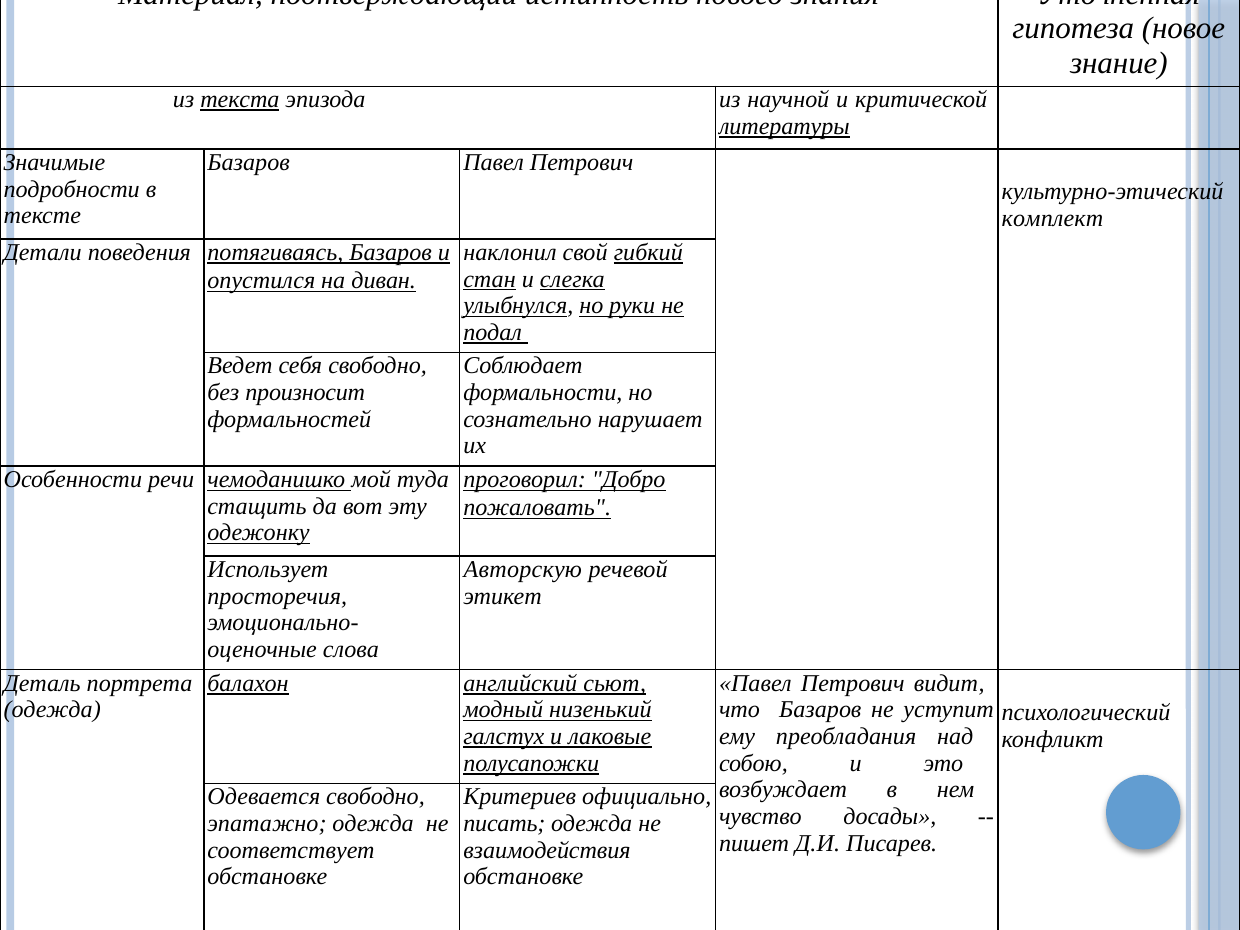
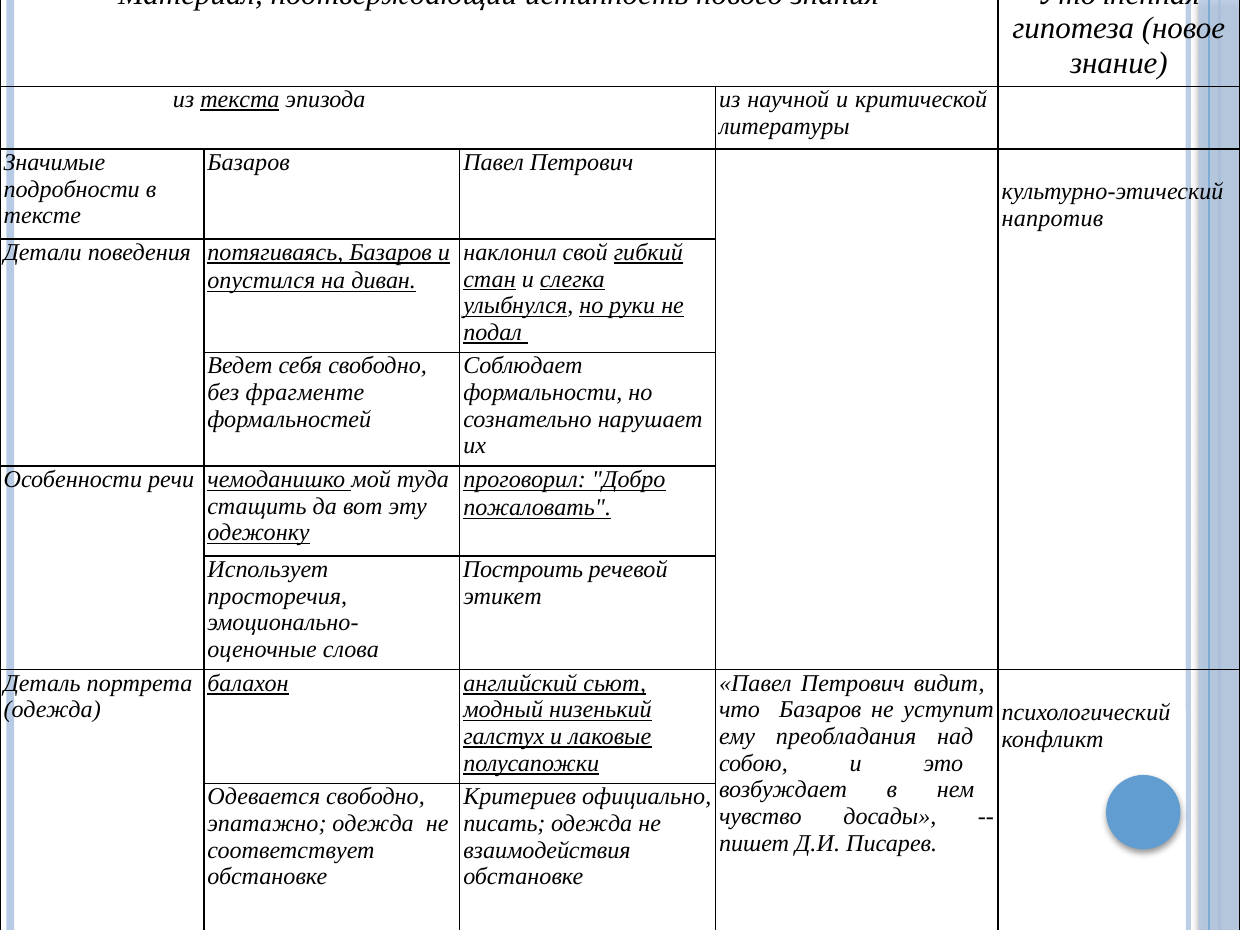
литературы underline: present -> none
комплект: комплект -> напротив
произносит: произносит -> фрагменте
Авторскую: Авторскую -> Построить
